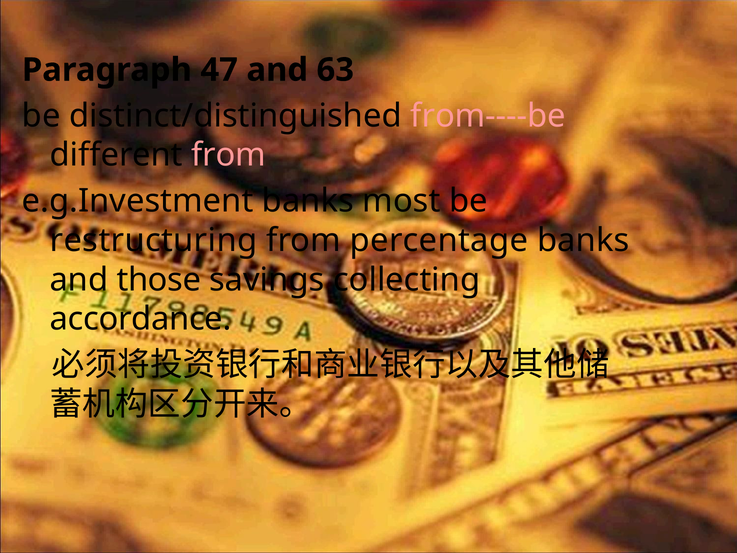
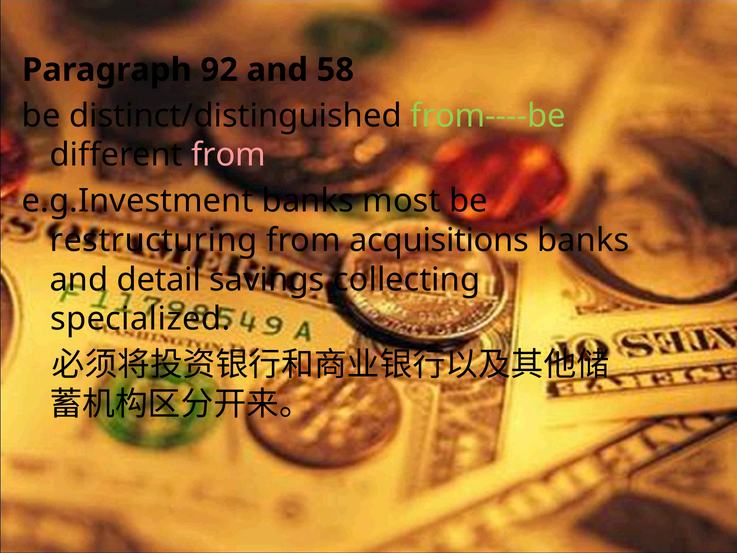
47: 47 -> 92
63: 63 -> 58
from----be colour: pink -> light green
percentage: percentage -> acquisitions
those: those -> detail
accordance: accordance -> specialized
